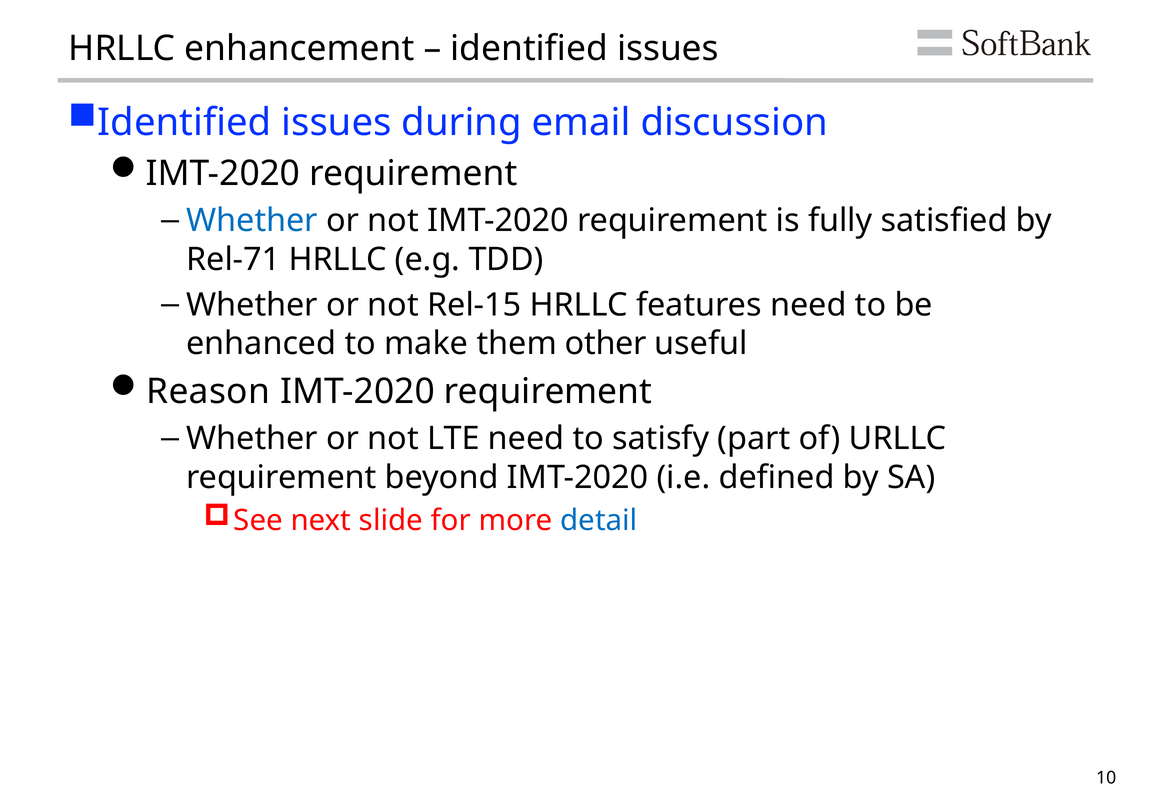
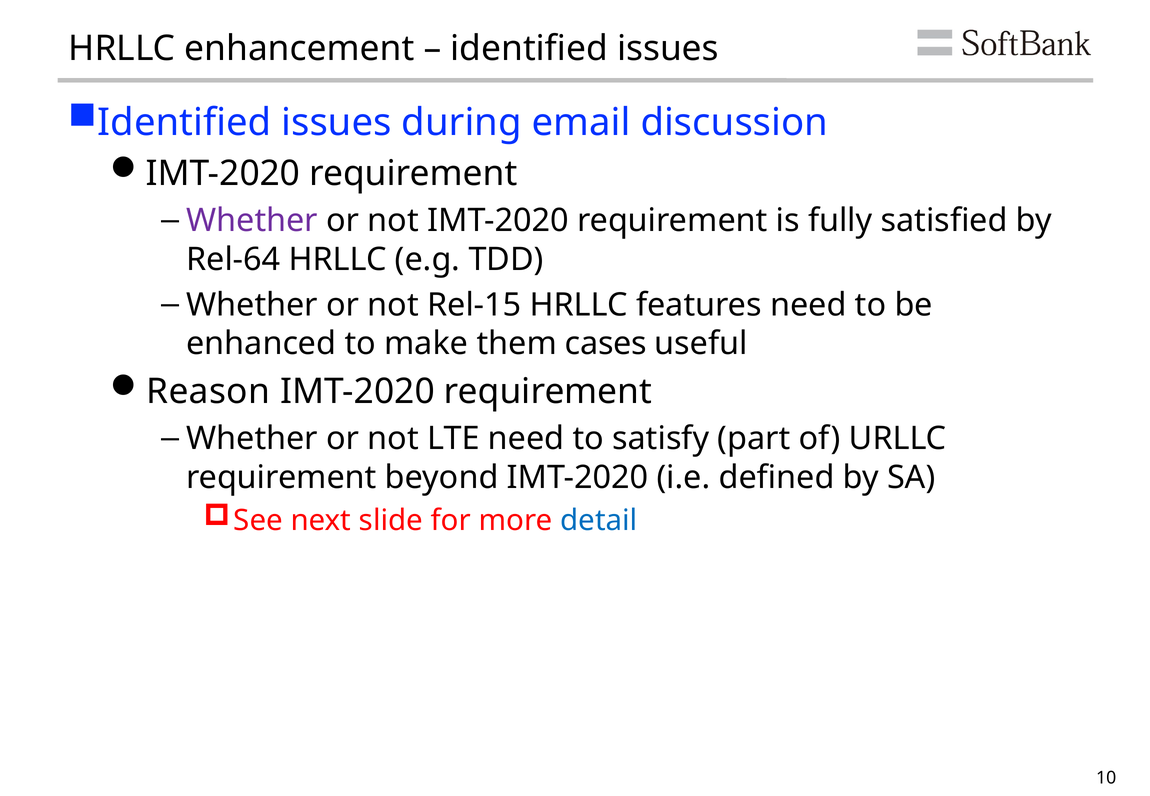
Whether at (252, 221) colour: blue -> purple
Rel-71: Rel-71 -> Rel-64
other: other -> cases
